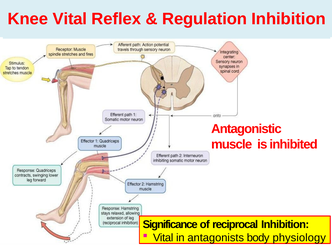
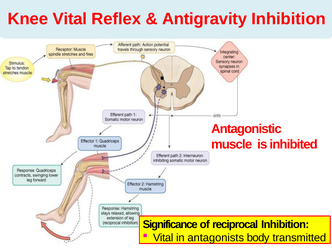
Regulation: Regulation -> Antigravity
physiology: physiology -> transmitted
